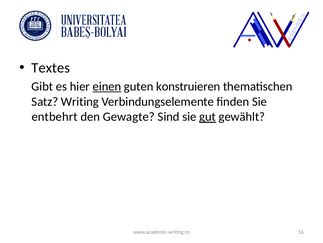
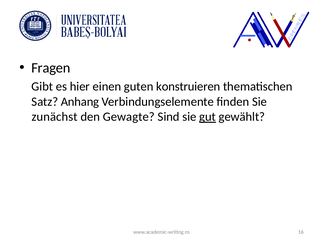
Textes: Textes -> Fragen
einen underline: present -> none
Writing: Writing -> Anhang
entbehrt: entbehrt -> zunächst
